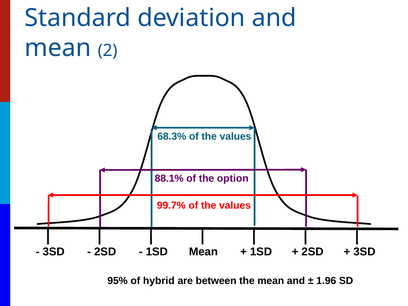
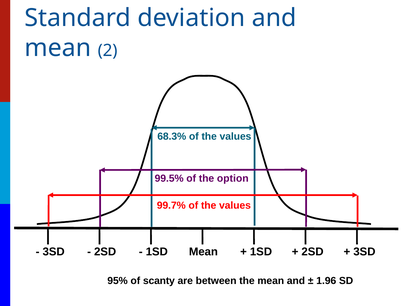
88.1%: 88.1% -> 99.5%
hybrid: hybrid -> scanty
